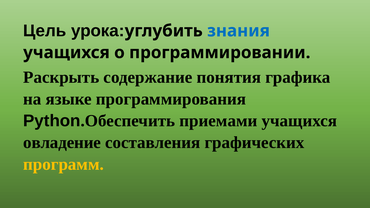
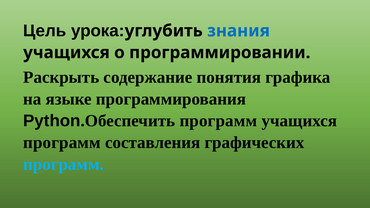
Python.Обеспечить приемами: приемами -> программ
овладение at (62, 143): овладение -> программ
программ at (63, 164) colour: yellow -> light blue
